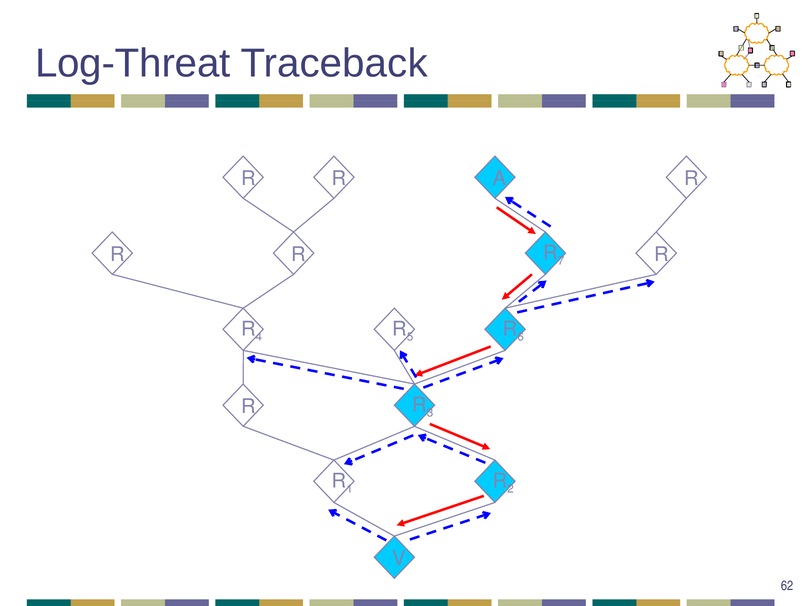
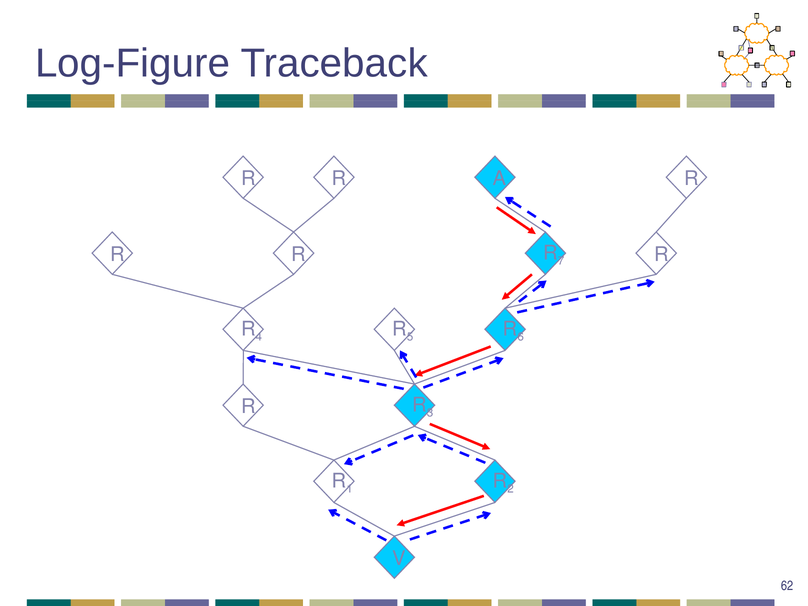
Log-Threat: Log-Threat -> Log-Figure
